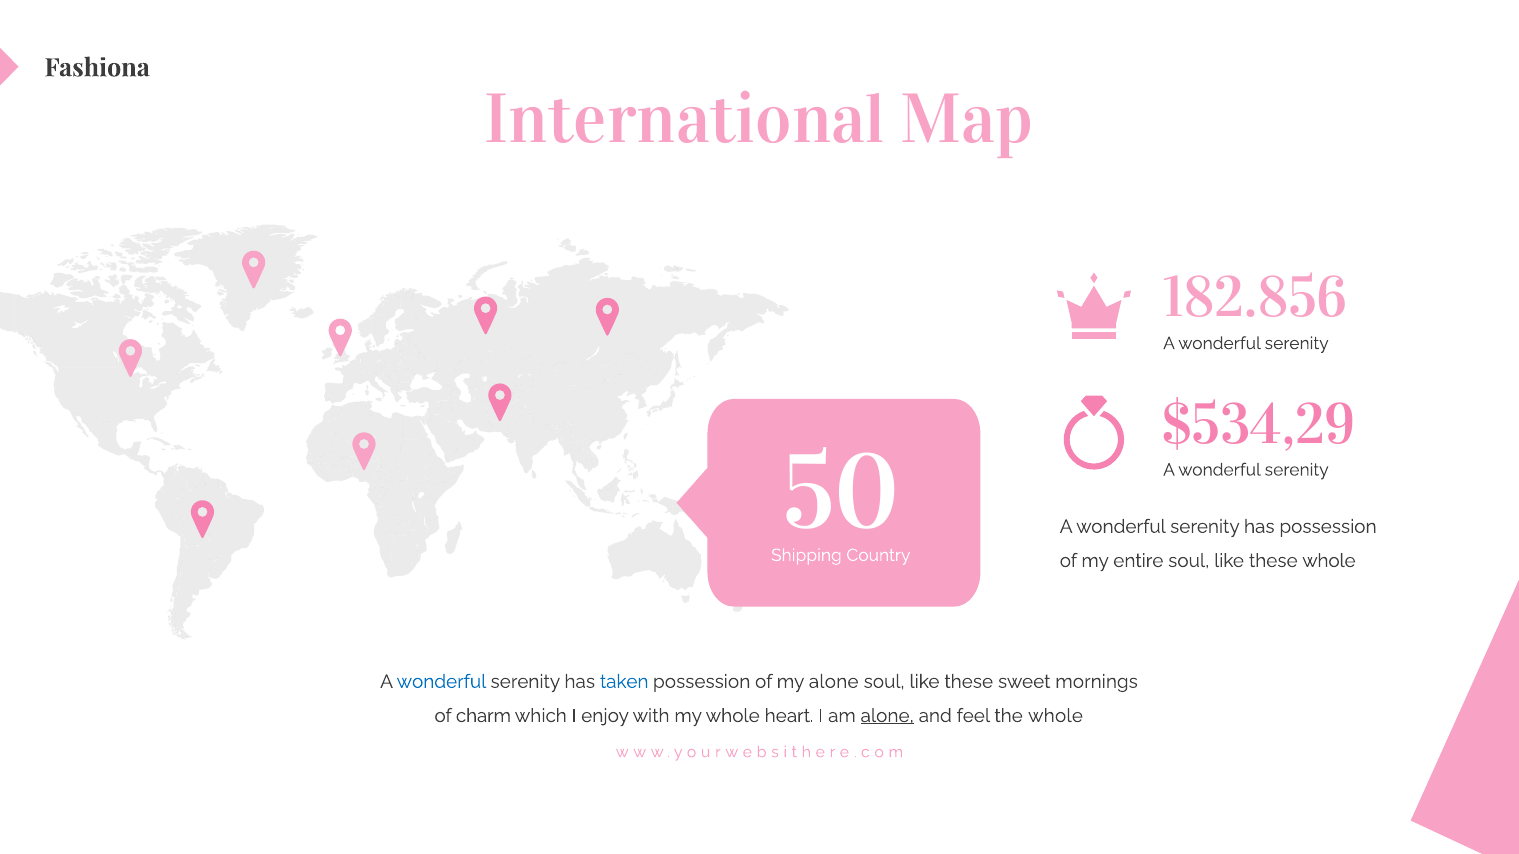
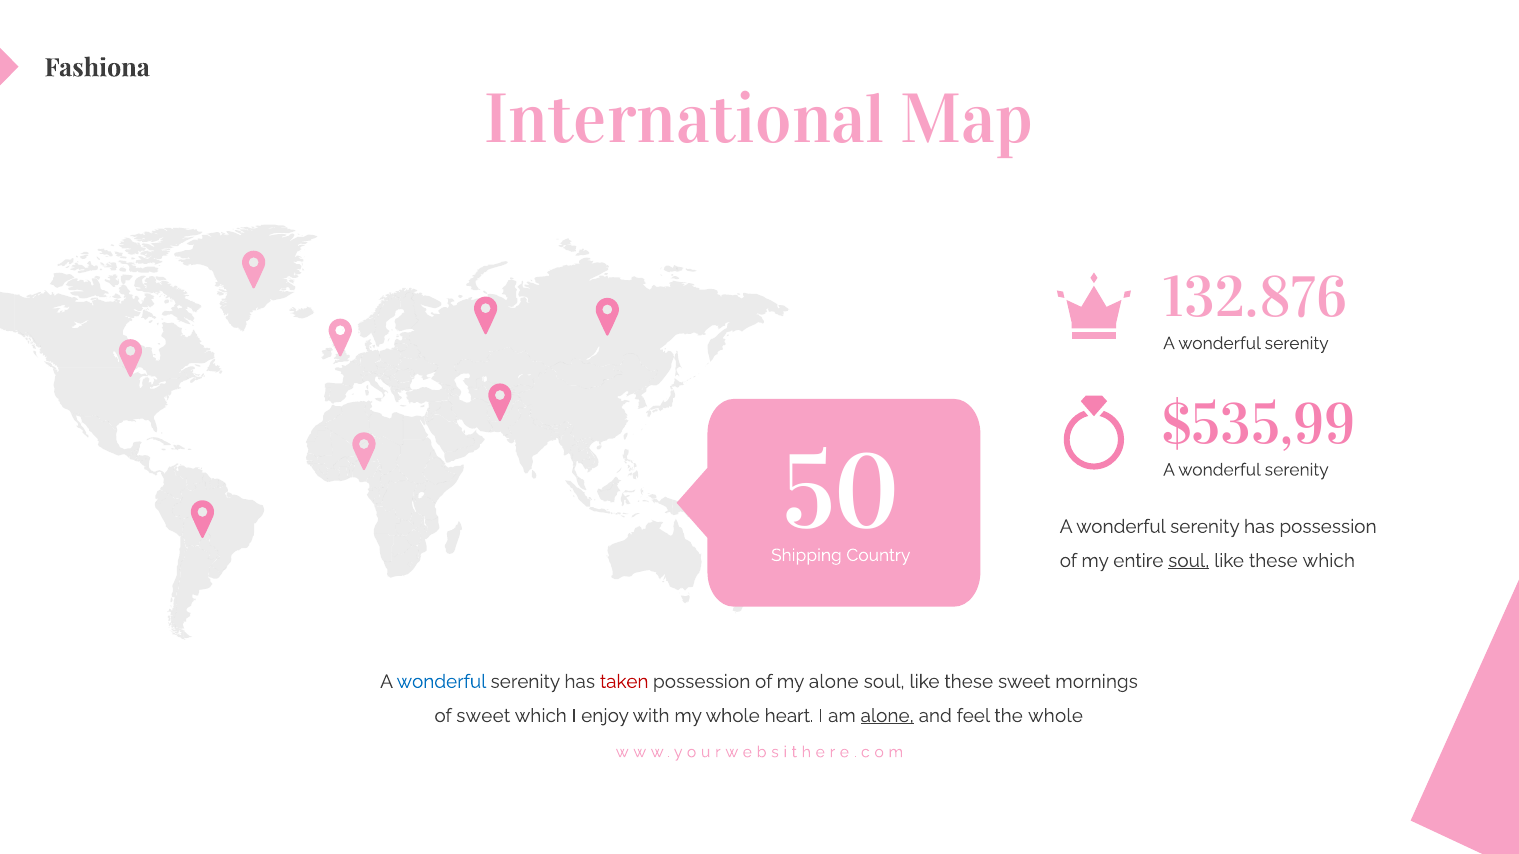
182.856: 182.856 -> 132.876
$534,29: $534,29 -> $535,99
soul at (1189, 561) underline: none -> present
these whole: whole -> which
taken colour: blue -> red
of charm: charm -> sweet
